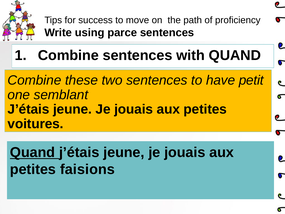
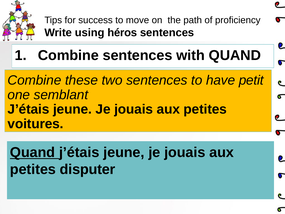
parce: parce -> héros
faisions: faisions -> disputer
